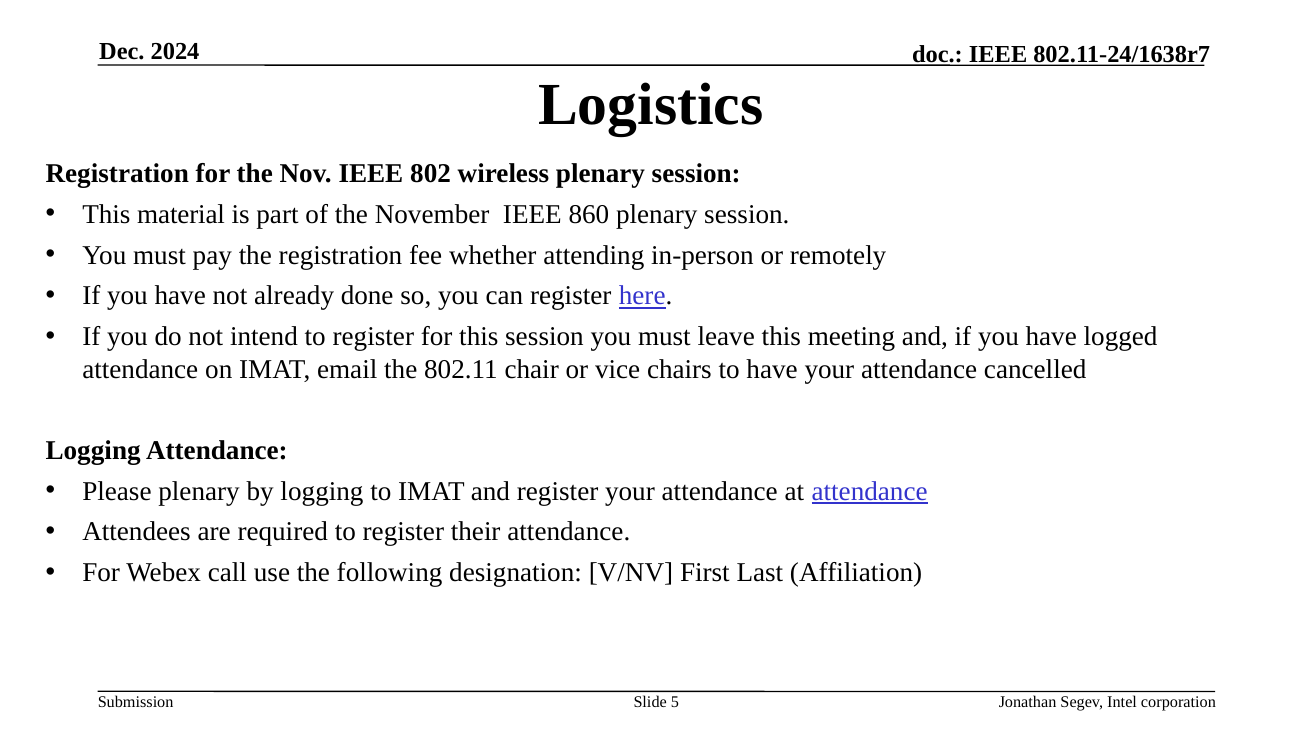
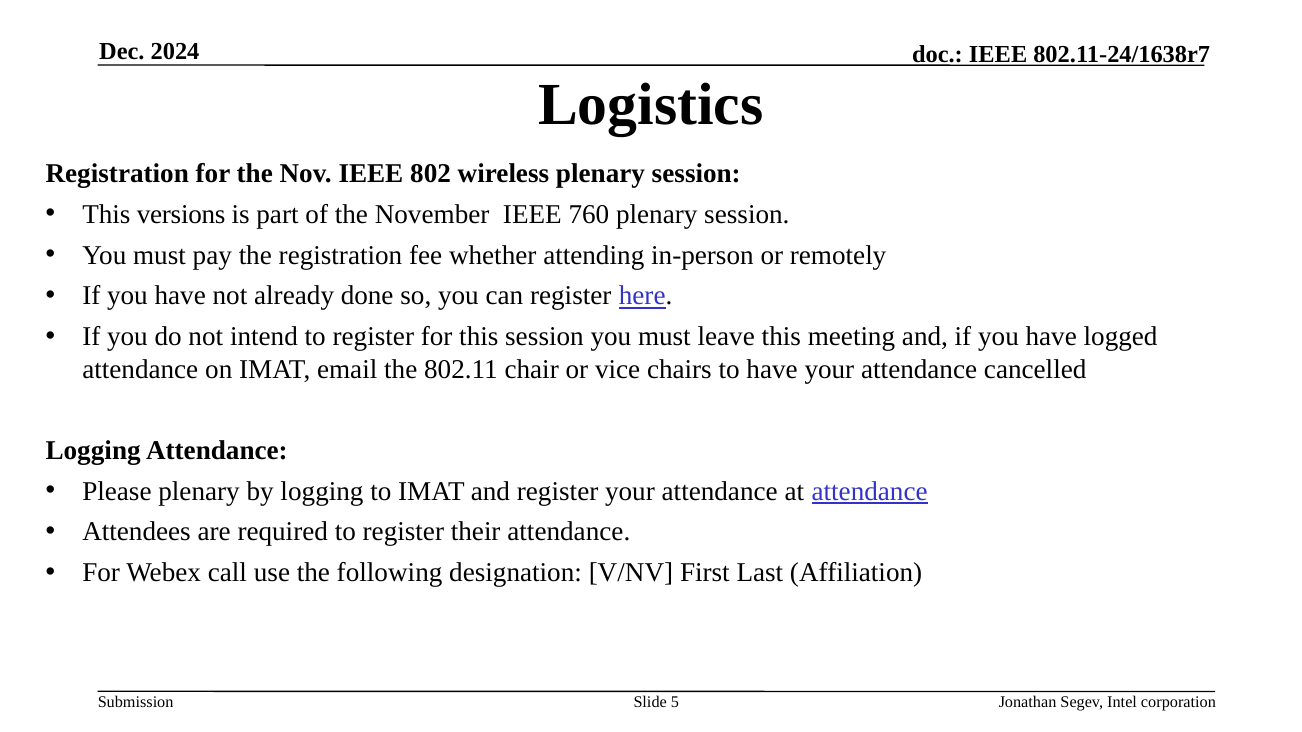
material: material -> versions
860: 860 -> 760
